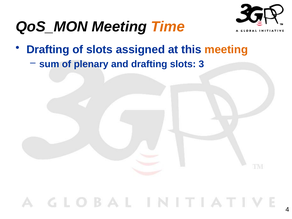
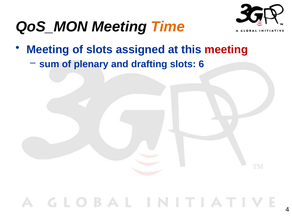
Drafting at (48, 50): Drafting -> Meeting
meeting at (226, 50) colour: orange -> red
3: 3 -> 6
